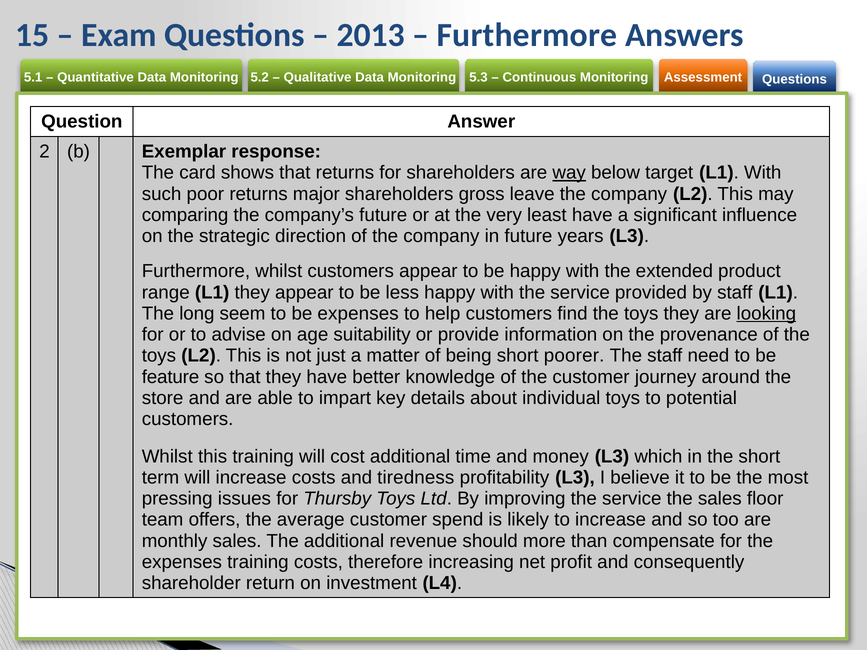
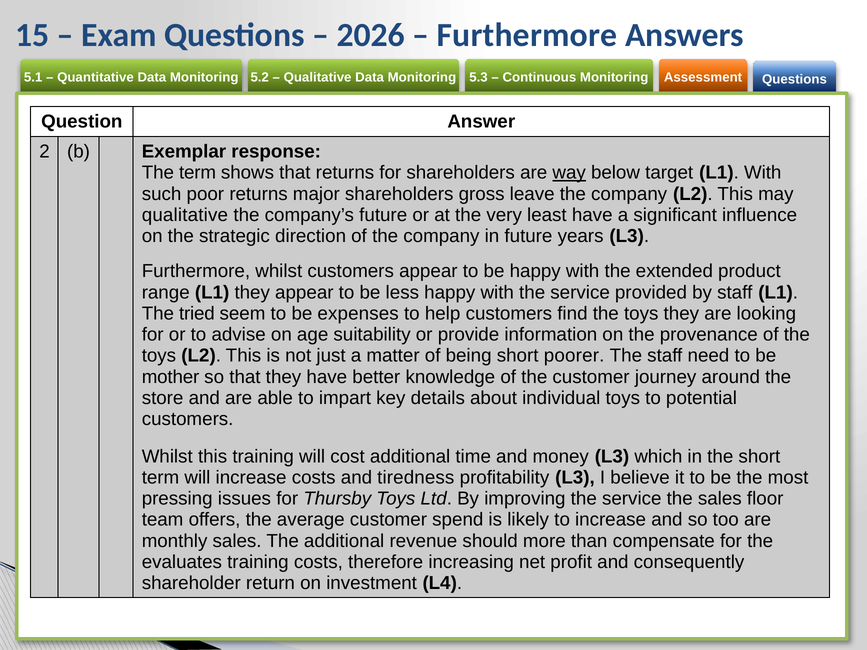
2013: 2013 -> 2026
The card: card -> term
comparing at (185, 215): comparing -> qualitative
long: long -> tried
looking underline: present -> none
feature: feature -> mother
expenses at (182, 562): expenses -> evaluates
